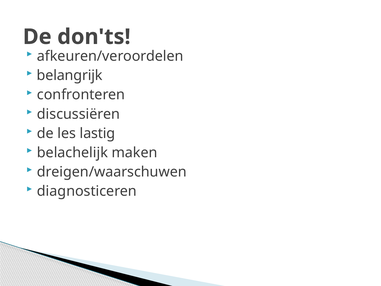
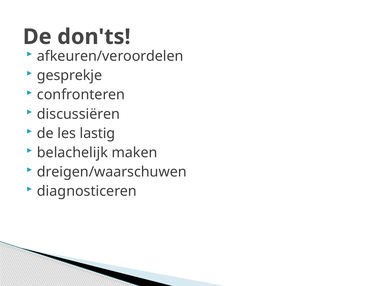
belangrijk: belangrijk -> gesprekje
